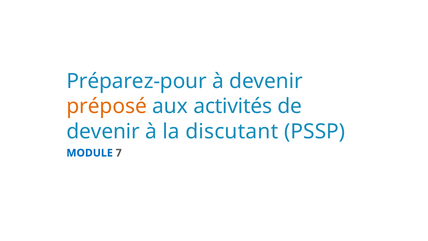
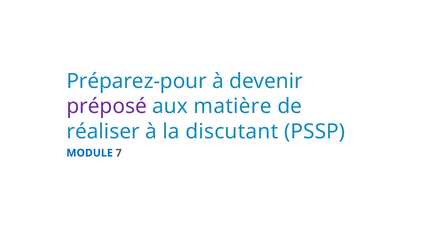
préposé colour: orange -> purple
activités: activités -> matière
devenir at (103, 131): devenir -> réaliser
